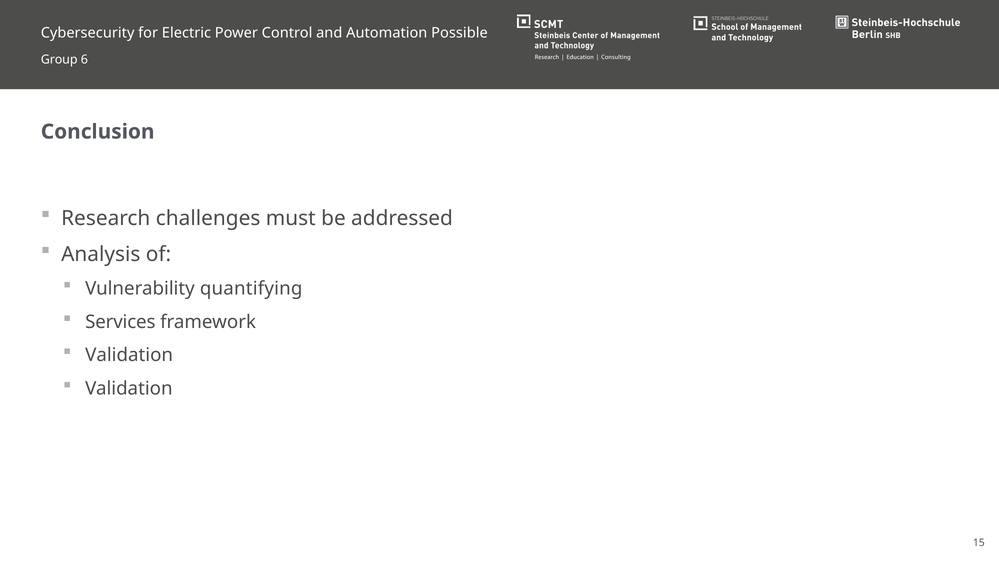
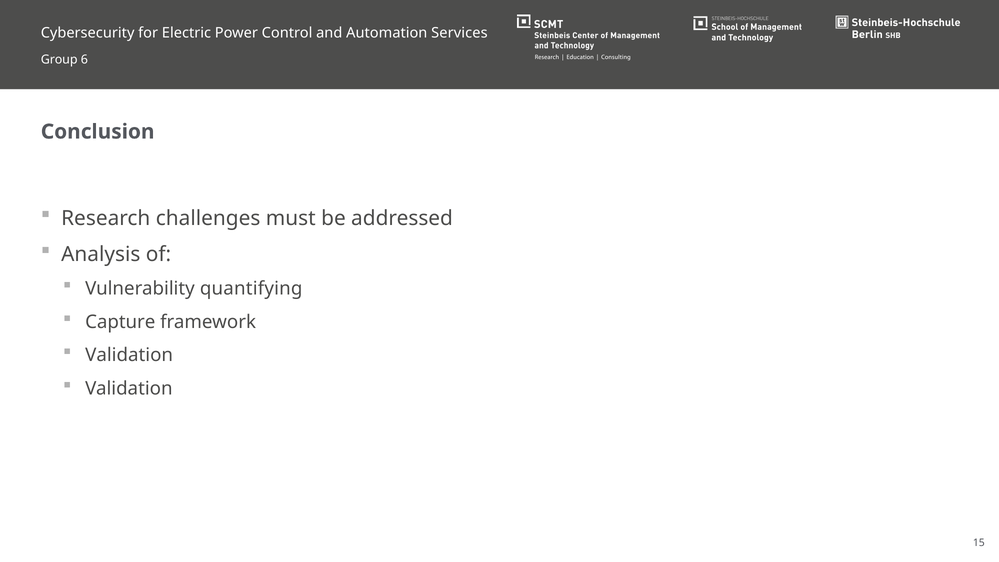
Possible: Possible -> Services
Services: Services -> Capture
